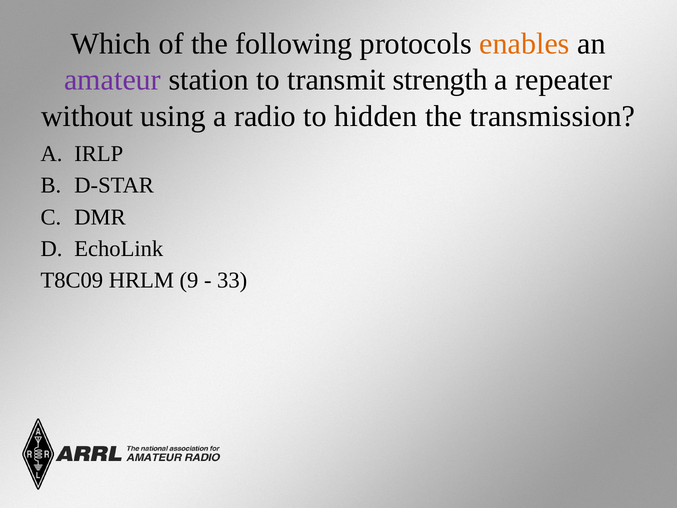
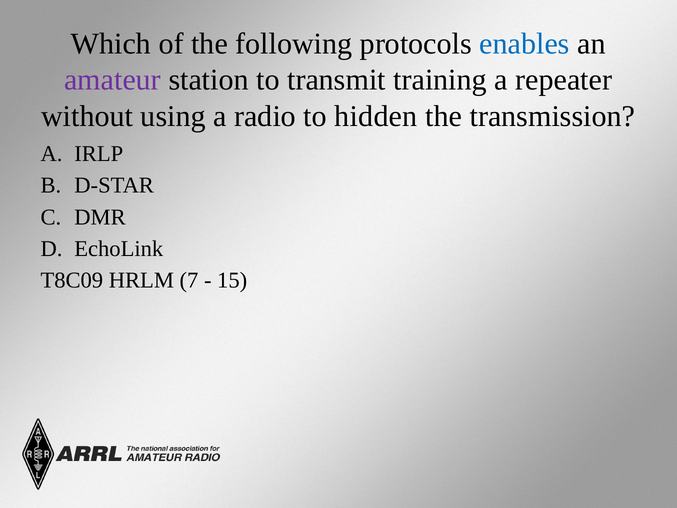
enables colour: orange -> blue
strength: strength -> training
9: 9 -> 7
33: 33 -> 15
